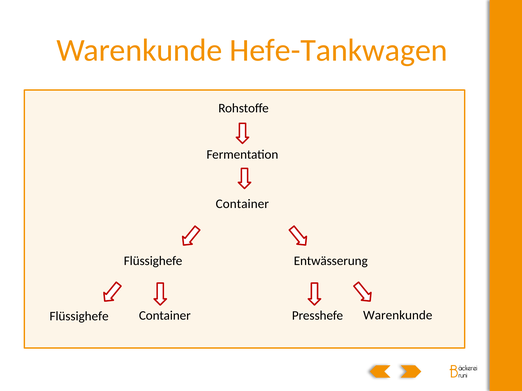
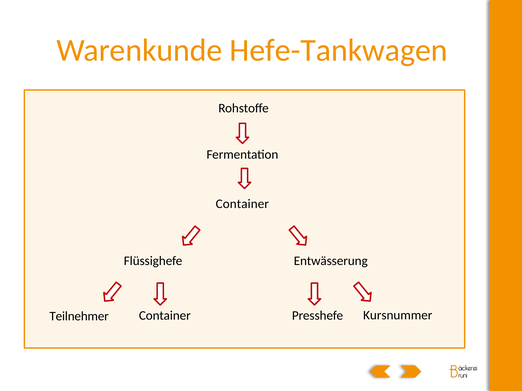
Presshefe Warenkunde: Warenkunde -> Kursnummer
Flüssighefe at (79, 317): Flüssighefe -> Teilnehmer
